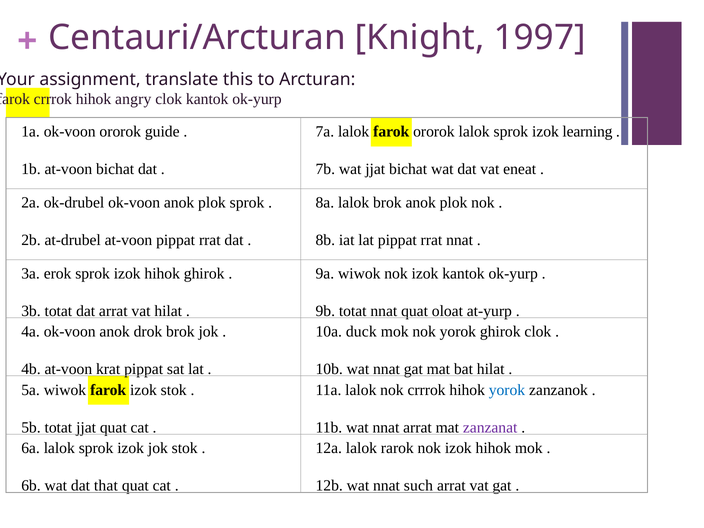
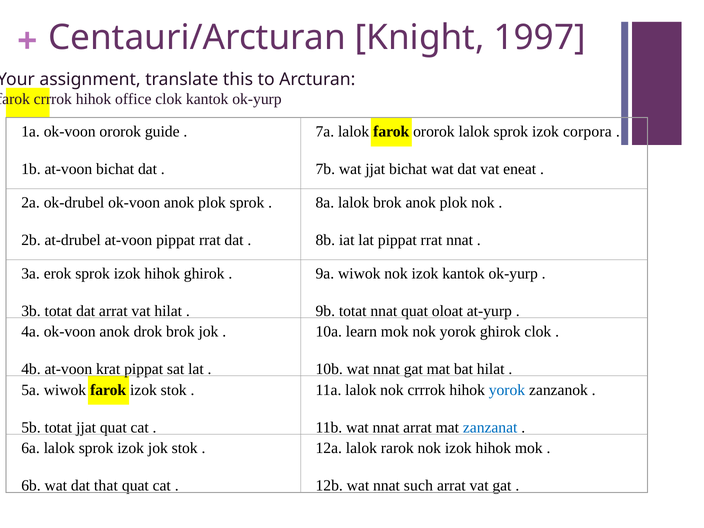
angry: angry -> office
learning: learning -> corpora
duck: duck -> learn
zanzanat colour: purple -> blue
